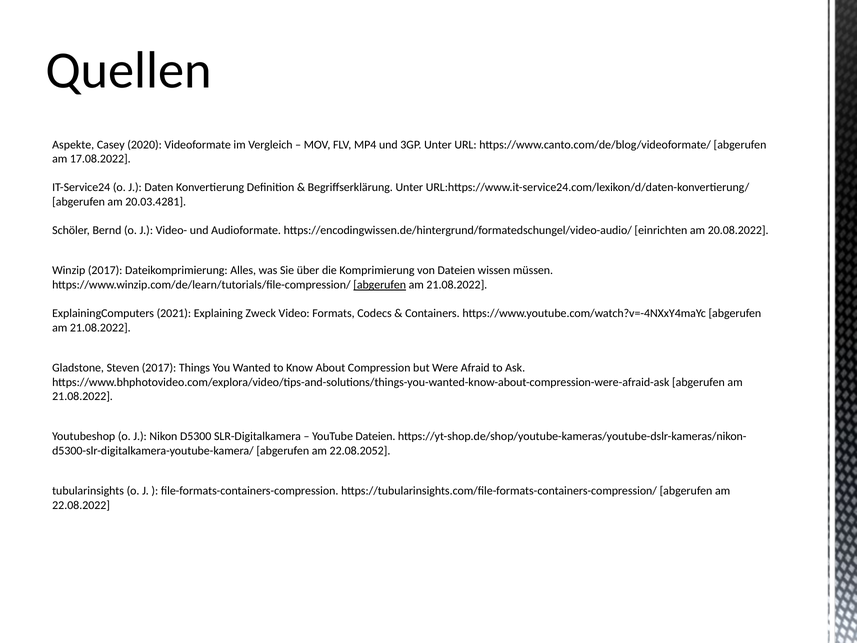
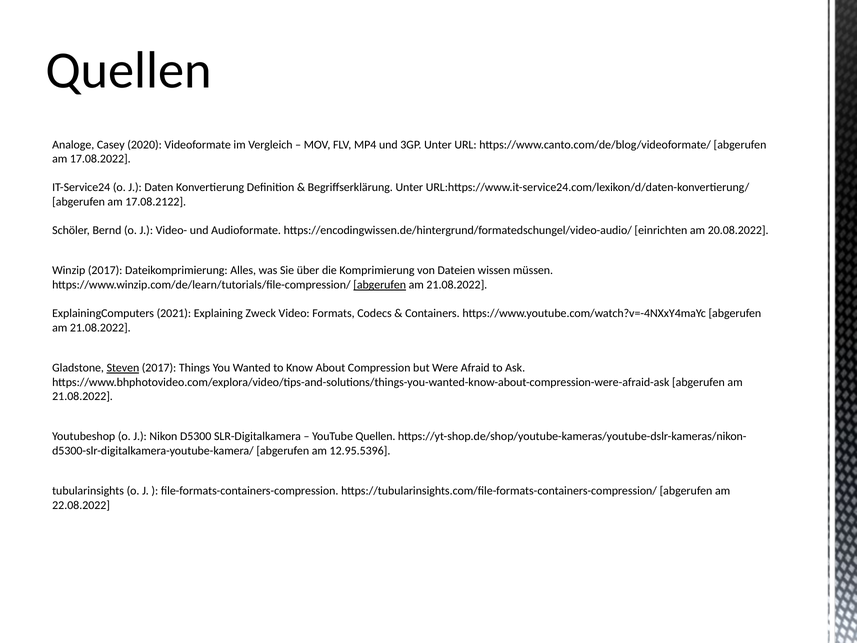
Aspekte: Aspekte -> Analoge
20.03.4281: 20.03.4281 -> 17.08.2122
Steven underline: none -> present
YouTube Dateien: Dateien -> Quellen
22.08.2052: 22.08.2052 -> 12.95.5396
